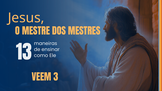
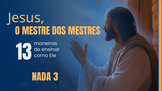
VEEM: VEEM -> NADA
